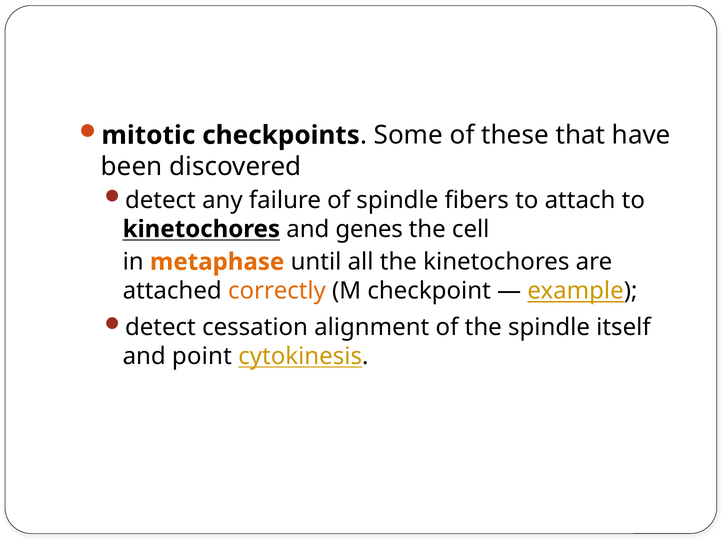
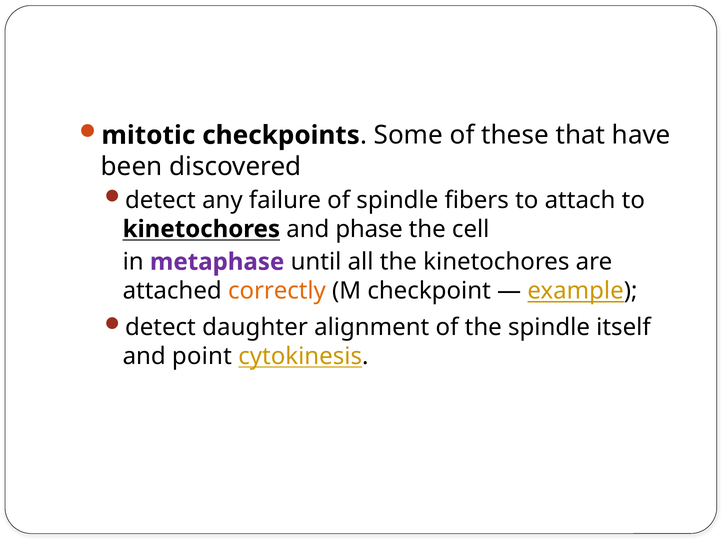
genes: genes -> phase
metaphase colour: orange -> purple
cessation: cessation -> daughter
